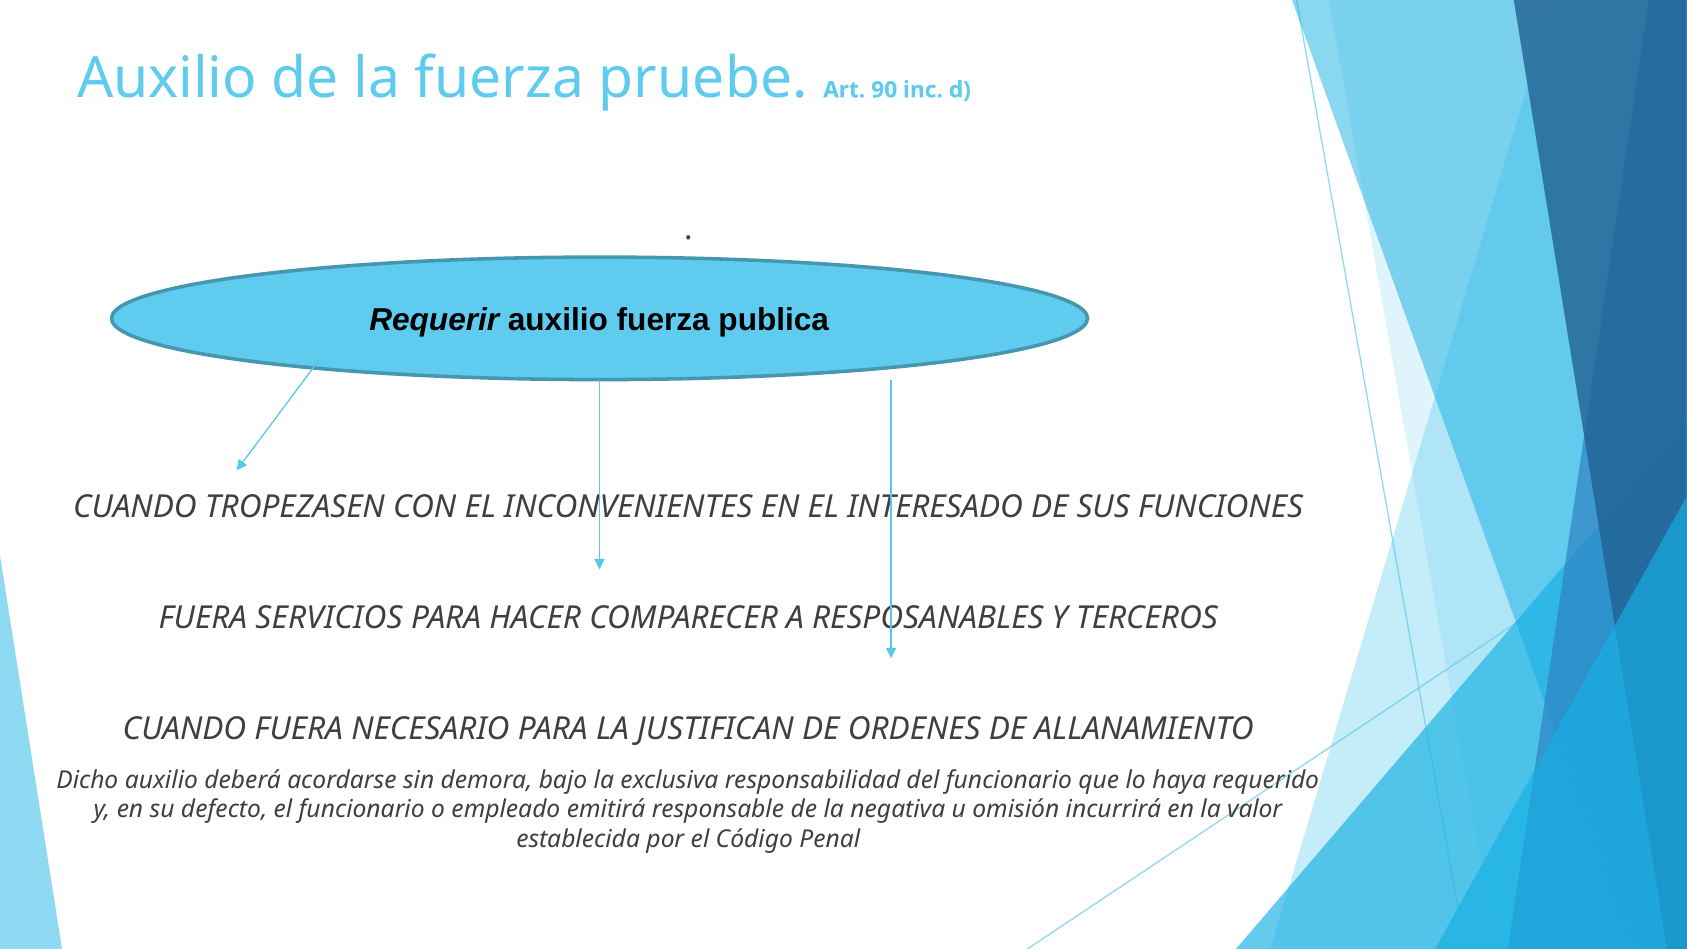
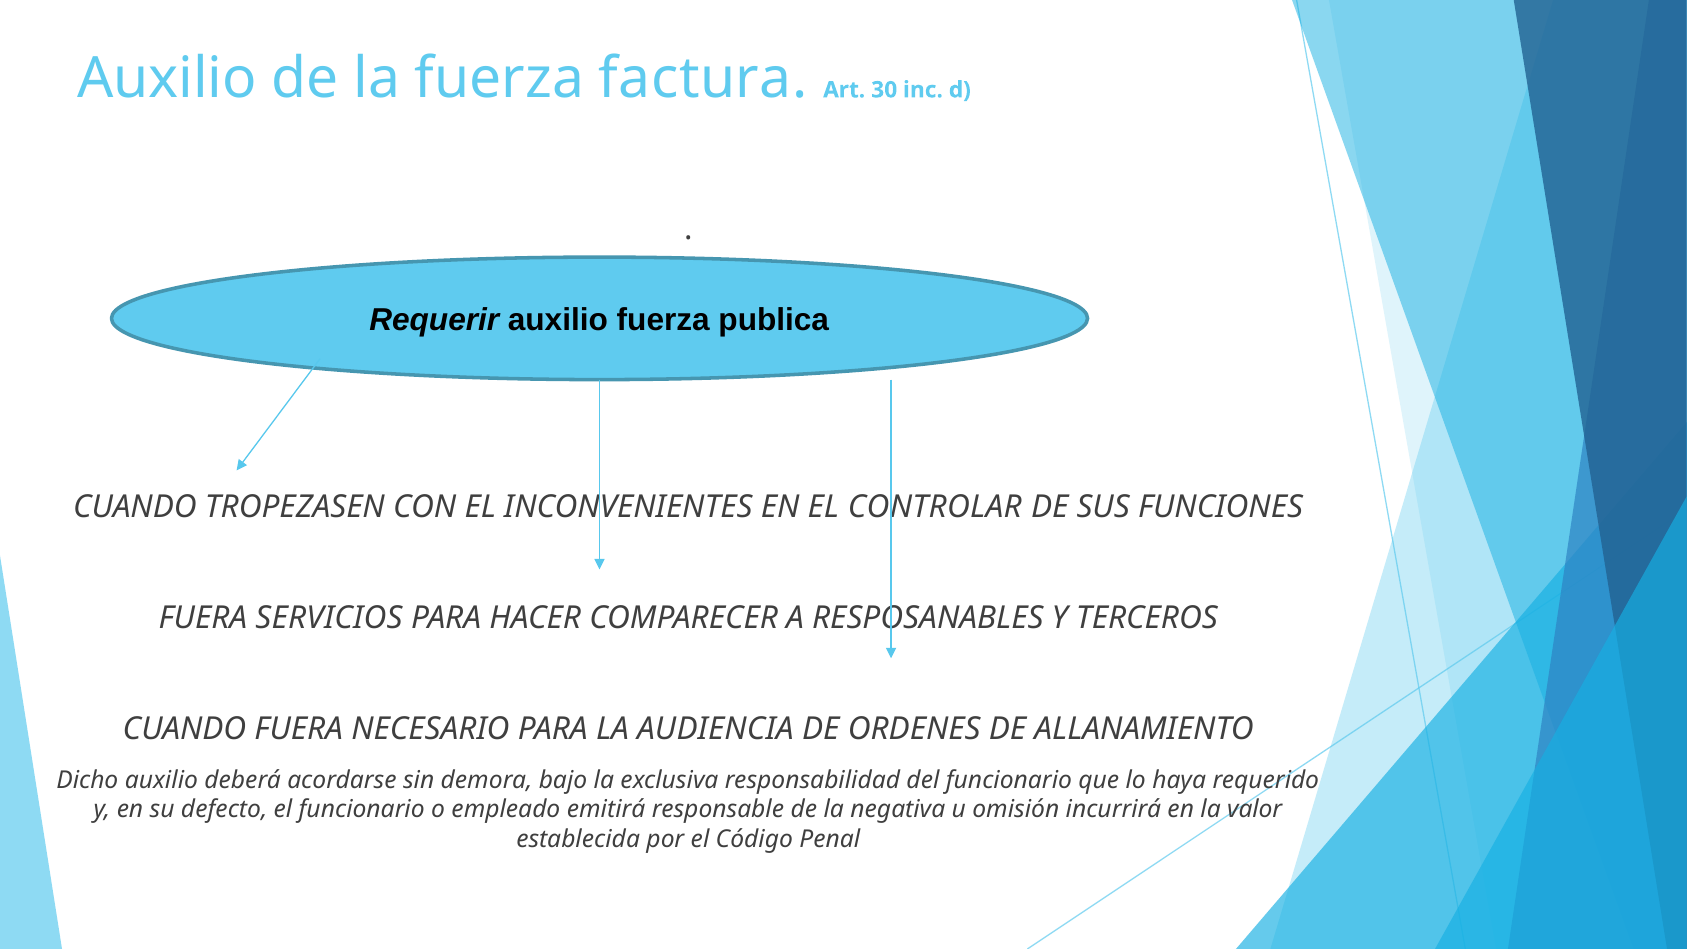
pruebe: pruebe -> factura
90: 90 -> 30
INTERESADO: INTERESADO -> CONTROLAR
JUSTIFICAN: JUSTIFICAN -> AUDIENCIA
